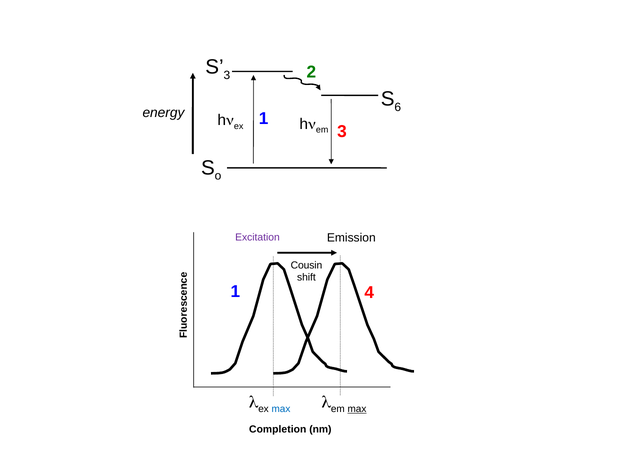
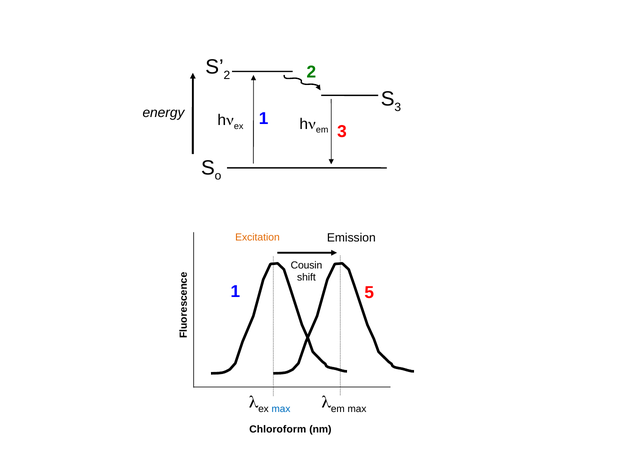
3 at (227, 75): 3 -> 2
6 at (398, 107): 6 -> 3
Excitation colour: purple -> orange
4: 4 -> 5
max at (357, 409) underline: present -> none
Completion: Completion -> Chloroform
